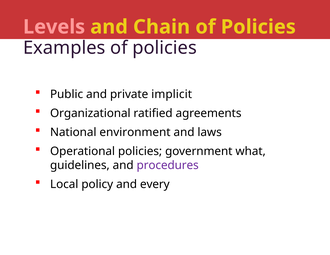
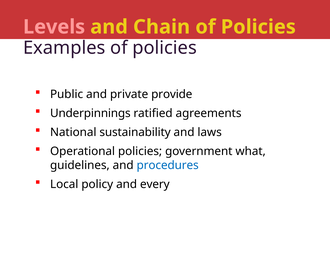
implicit: implicit -> provide
Organizational: Organizational -> Underpinnings
environment: environment -> sustainability
procedures colour: purple -> blue
